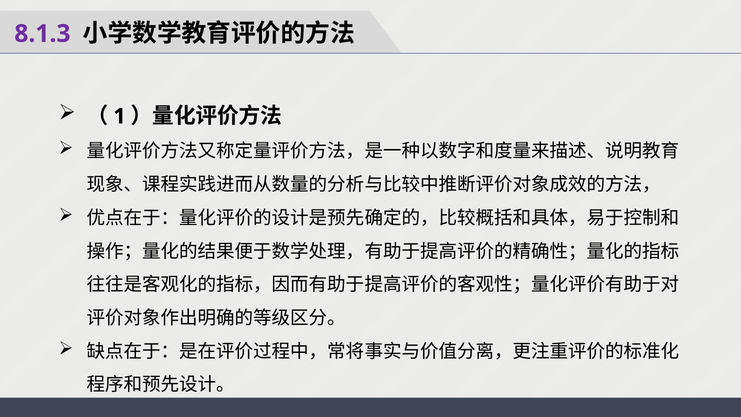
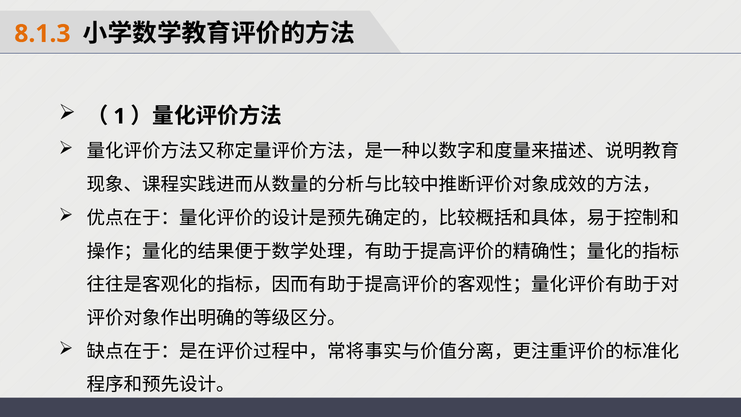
8.1.3 colour: purple -> orange
